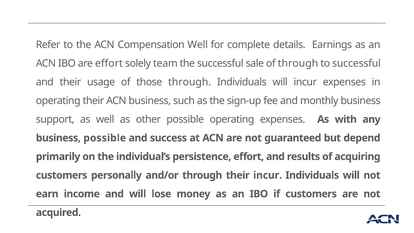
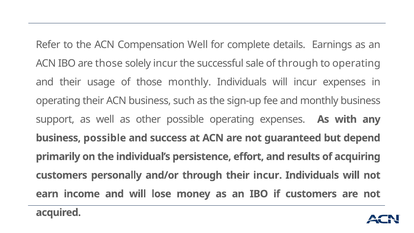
are effort: effort -> those
solely team: team -> incur
to successful: successful -> operating
those through: through -> monthly
